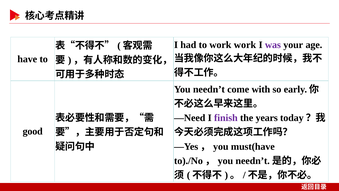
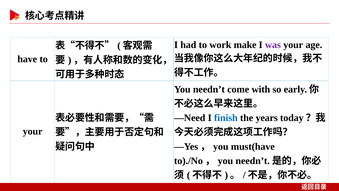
work work: work -> make
finish colour: purple -> blue
good at (33, 131): good -> your
